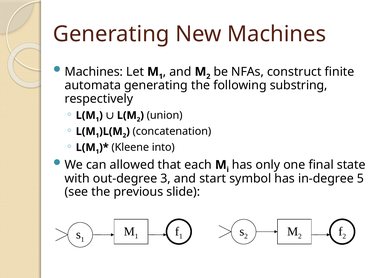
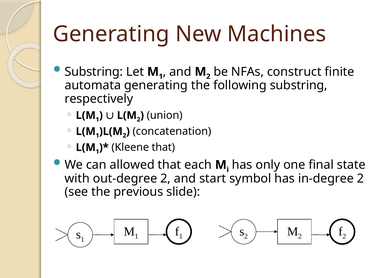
Machines at (94, 72): Machines -> Substring
Kleene into: into -> that
out-degree 3: 3 -> 2
in-degree 5: 5 -> 2
